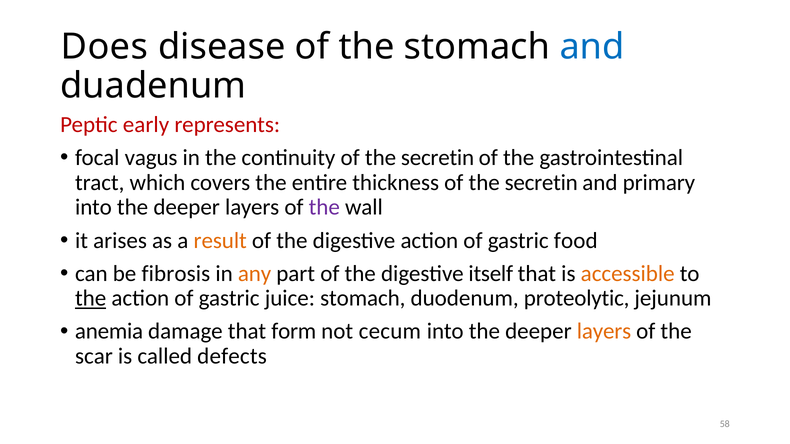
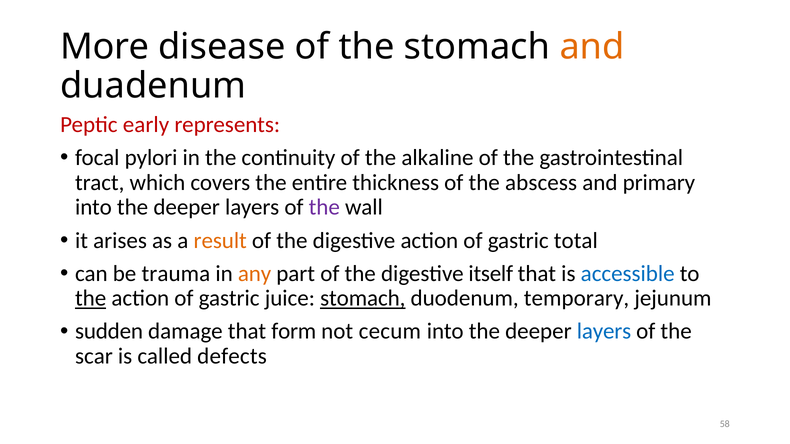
Does: Does -> More
and at (592, 47) colour: blue -> orange
vagus: vagus -> pylori
continuity of the secretin: secretin -> alkaline
thickness of the secretin: secretin -> abscess
food: food -> total
fibrosis: fibrosis -> trauma
accessible colour: orange -> blue
stomach at (363, 299) underline: none -> present
proteolytic: proteolytic -> temporary
anemia: anemia -> sudden
layers at (604, 332) colour: orange -> blue
